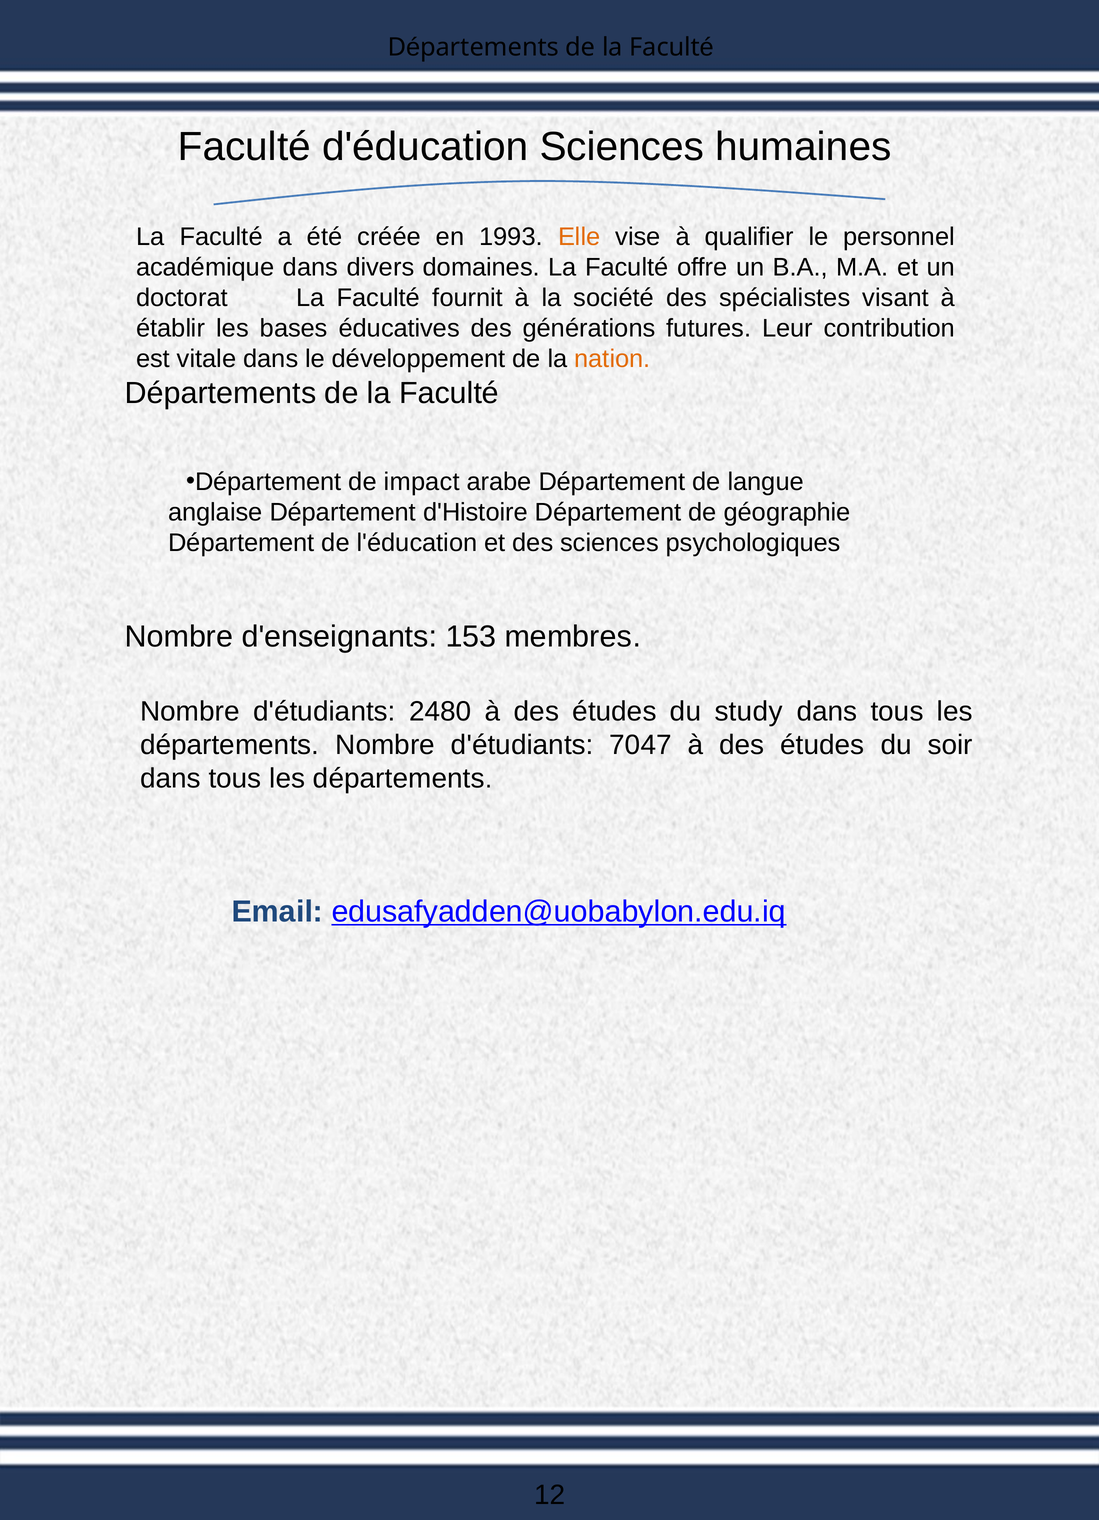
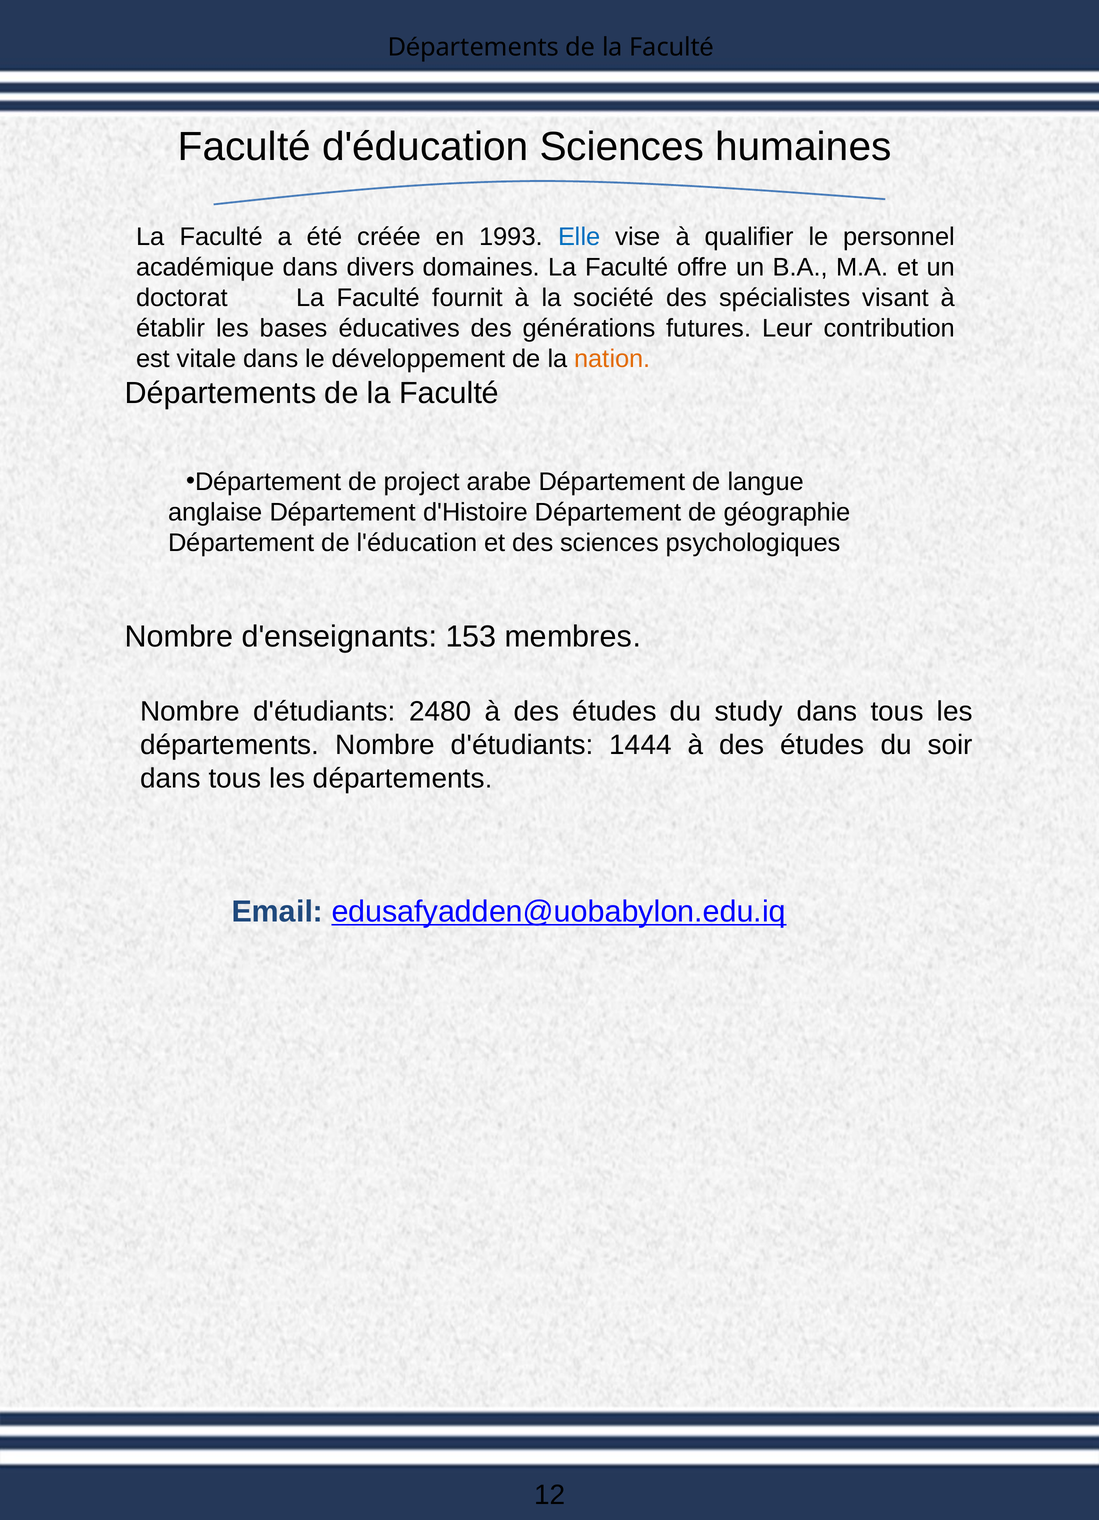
Elle colour: orange -> blue
impact: impact -> project
7047: 7047 -> 1444
